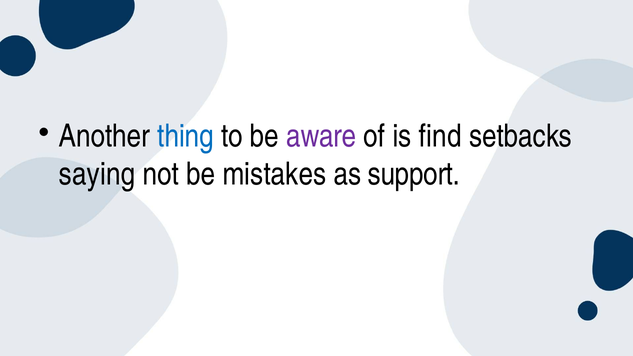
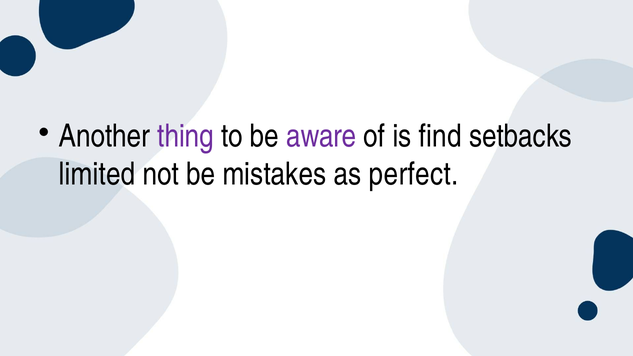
thing colour: blue -> purple
saying: saying -> limited
support: support -> perfect
